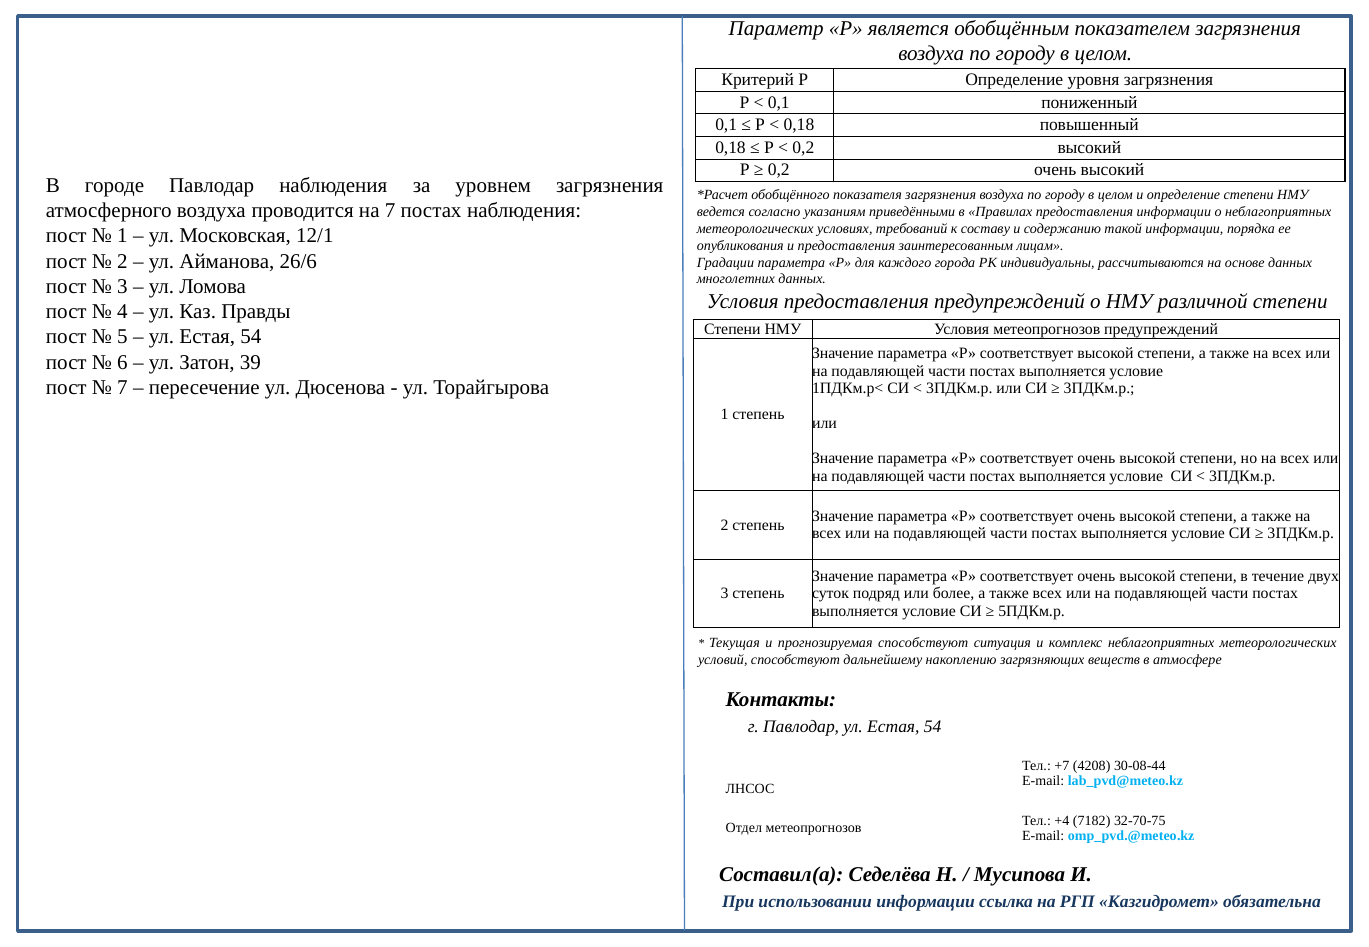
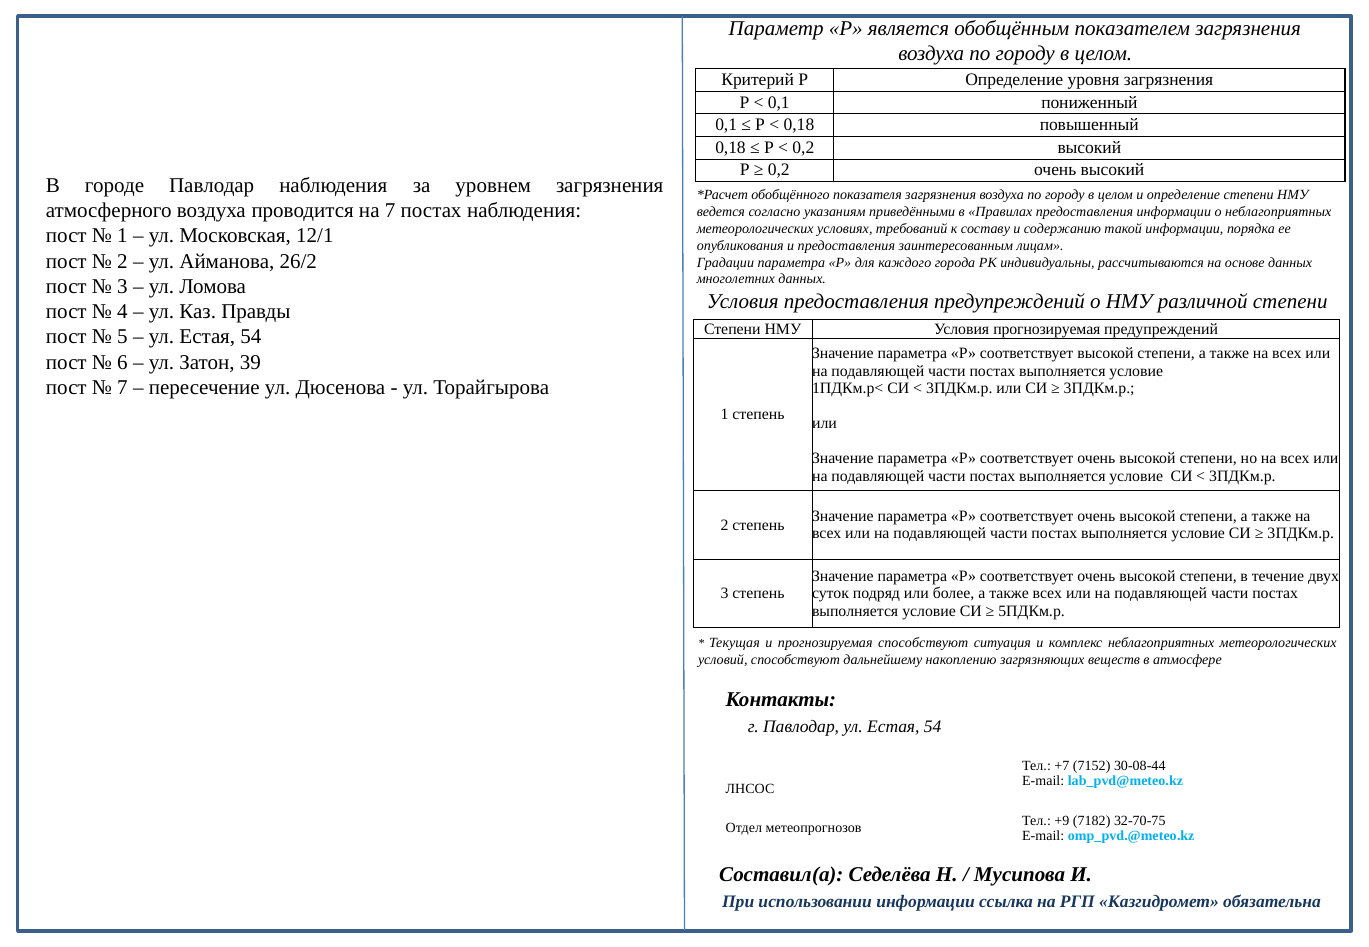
26/6: 26/6 -> 26/2
Условия метеопрогнозов: метеопрогнозов -> прогнозируемая
4208: 4208 -> 7152
+4: +4 -> +9
